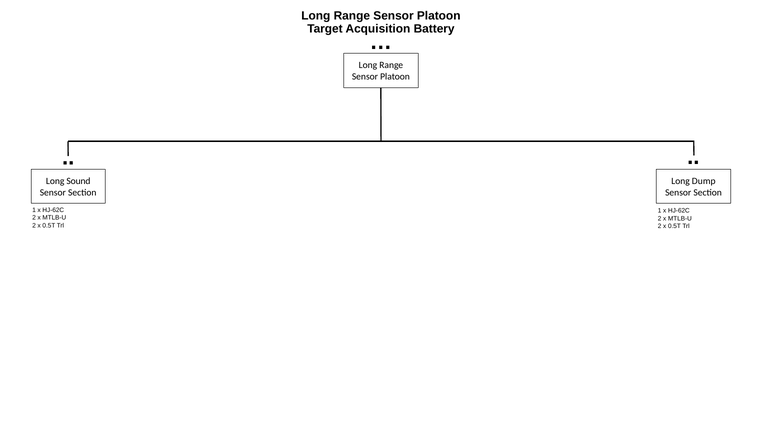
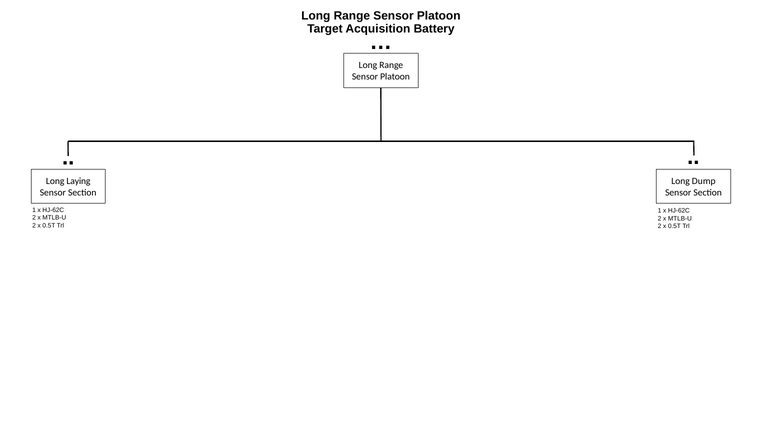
Sound: Sound -> Laying
